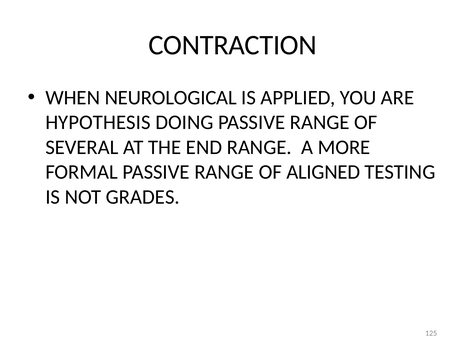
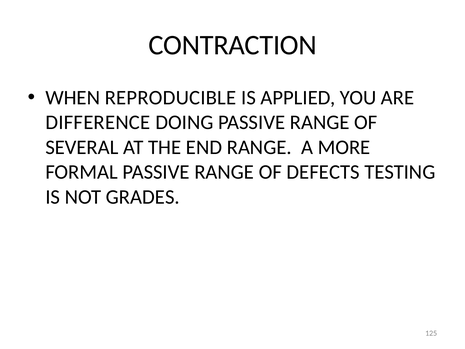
NEUROLOGICAL: NEUROLOGICAL -> REPRODUCIBLE
HYPOTHESIS: HYPOTHESIS -> DIFFERENCE
ALIGNED: ALIGNED -> DEFECTS
